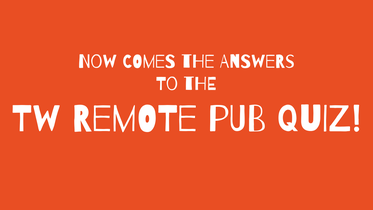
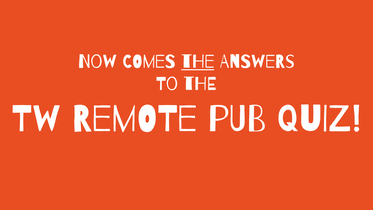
the at (198, 62) underline: none -> present
